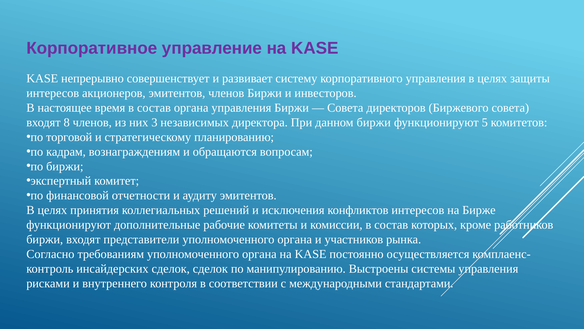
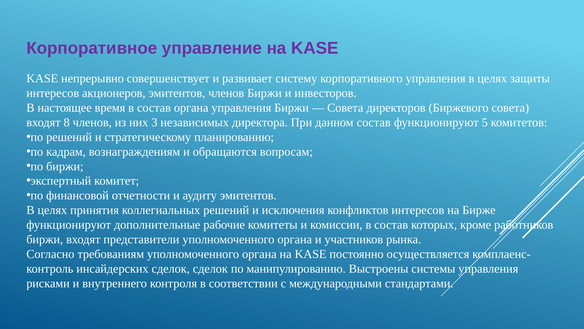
данном биржи: биржи -> состав
по торговой: торговой -> решений
